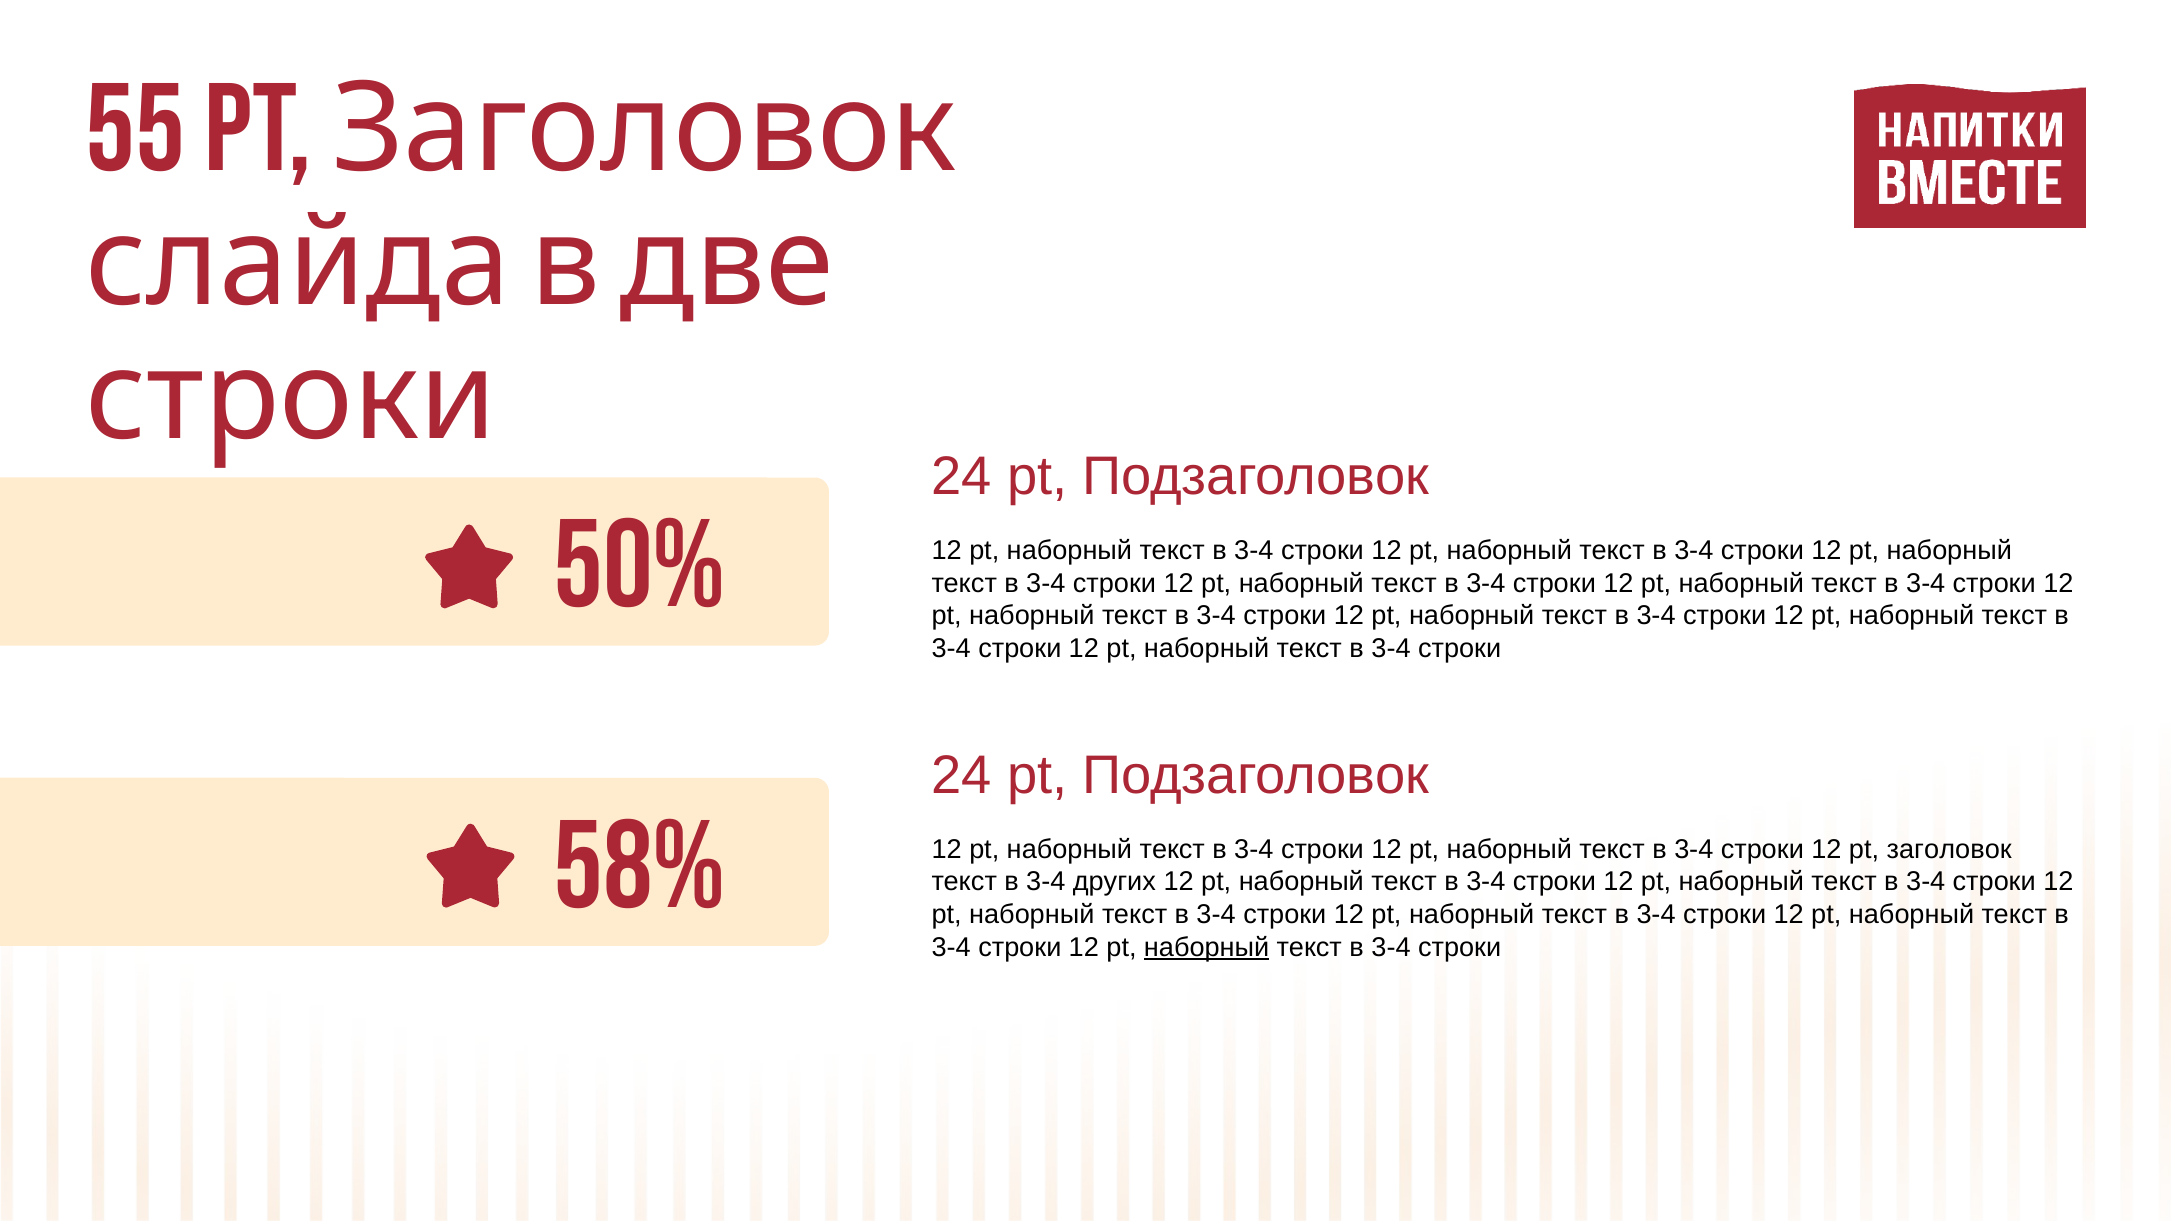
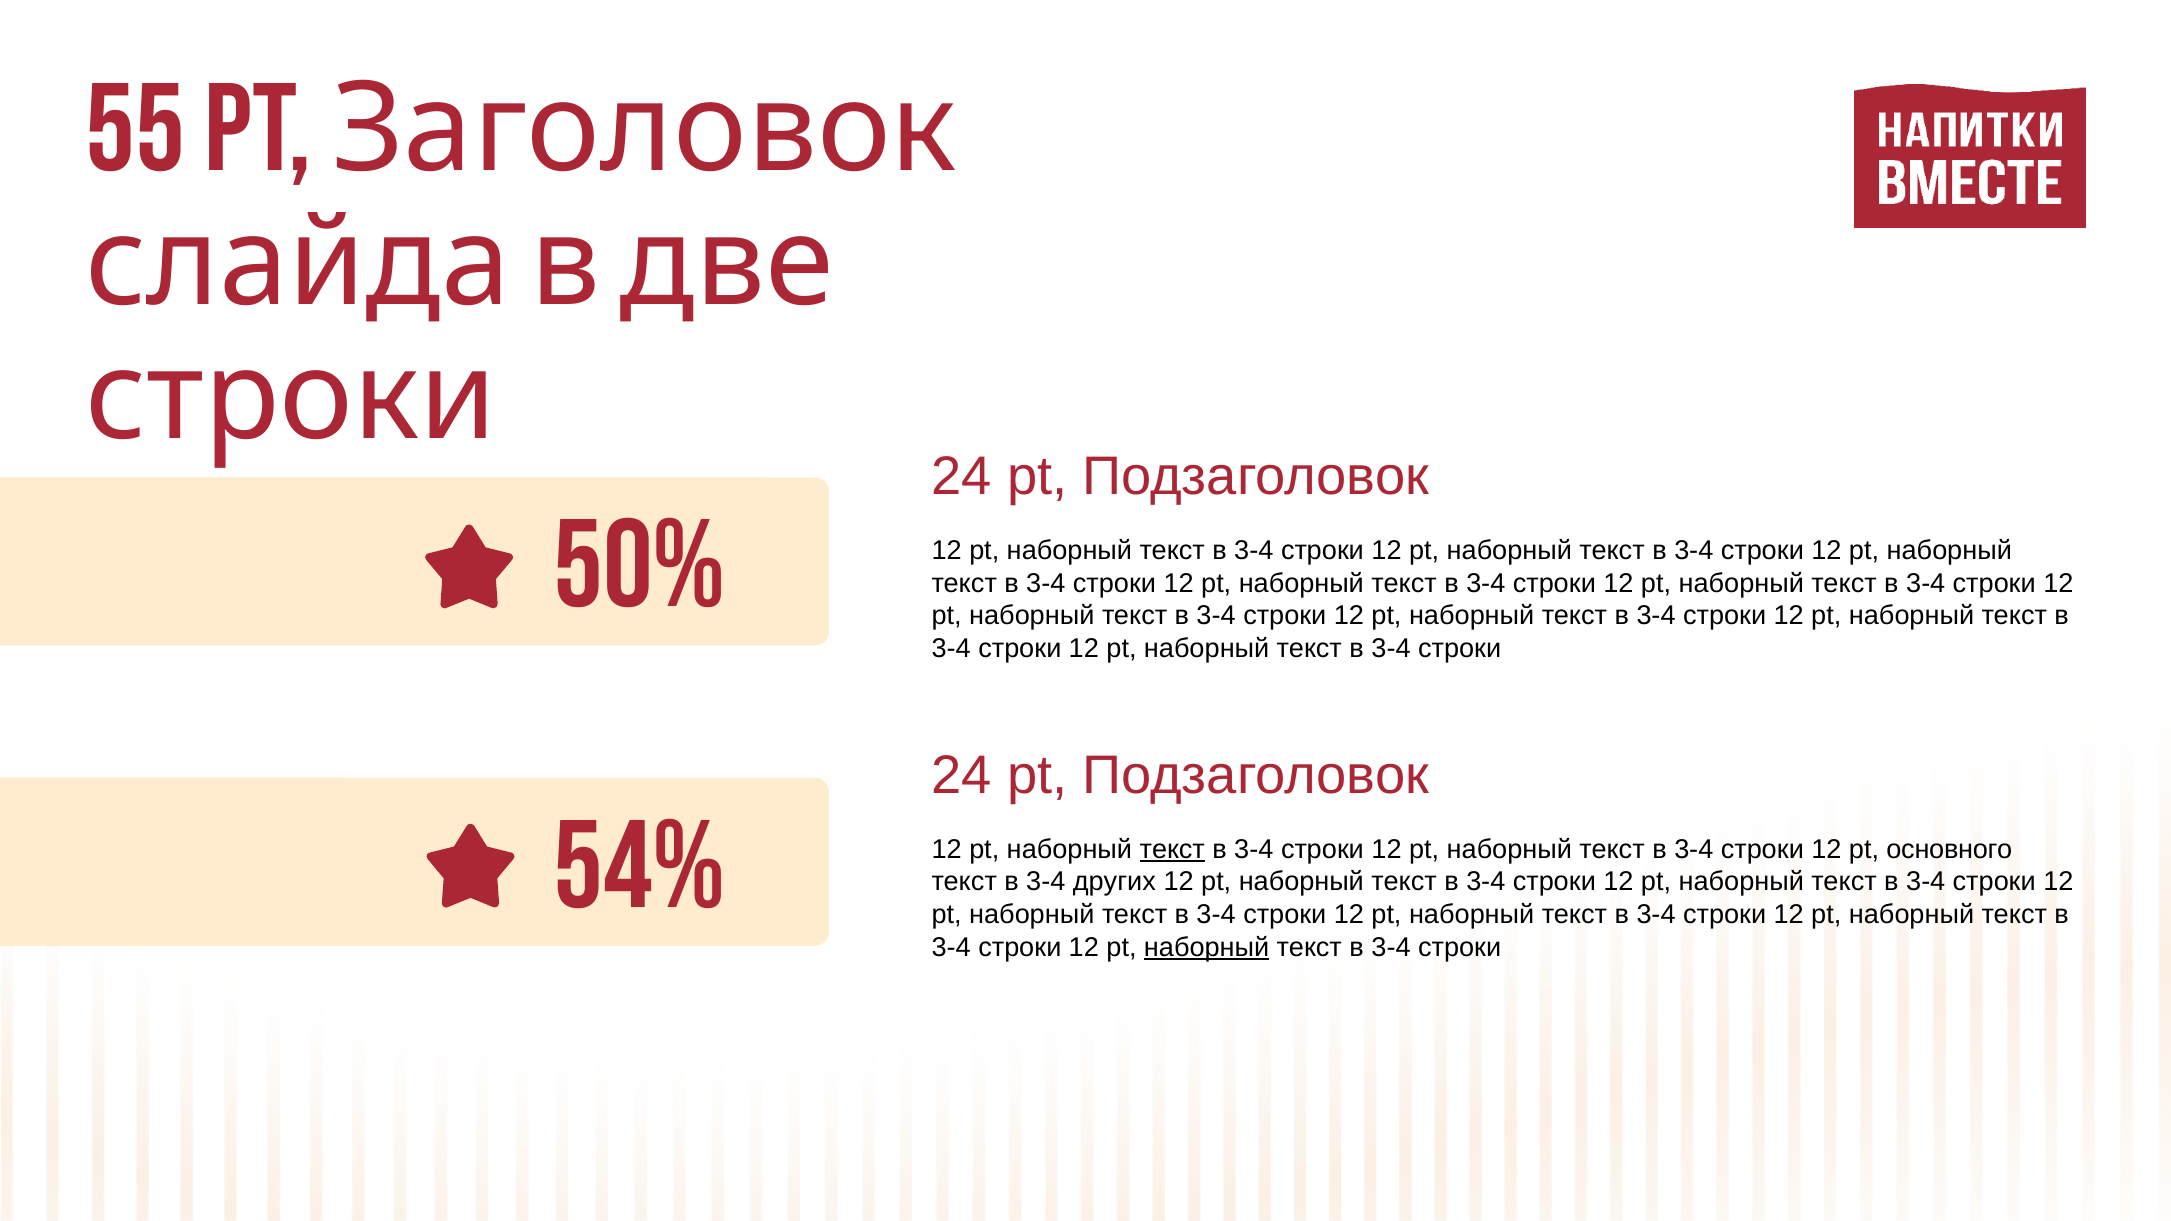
58%: 58% -> 54%
текст at (1172, 850) underline: none -> present
12 pt заголовок: заголовок -> основного
